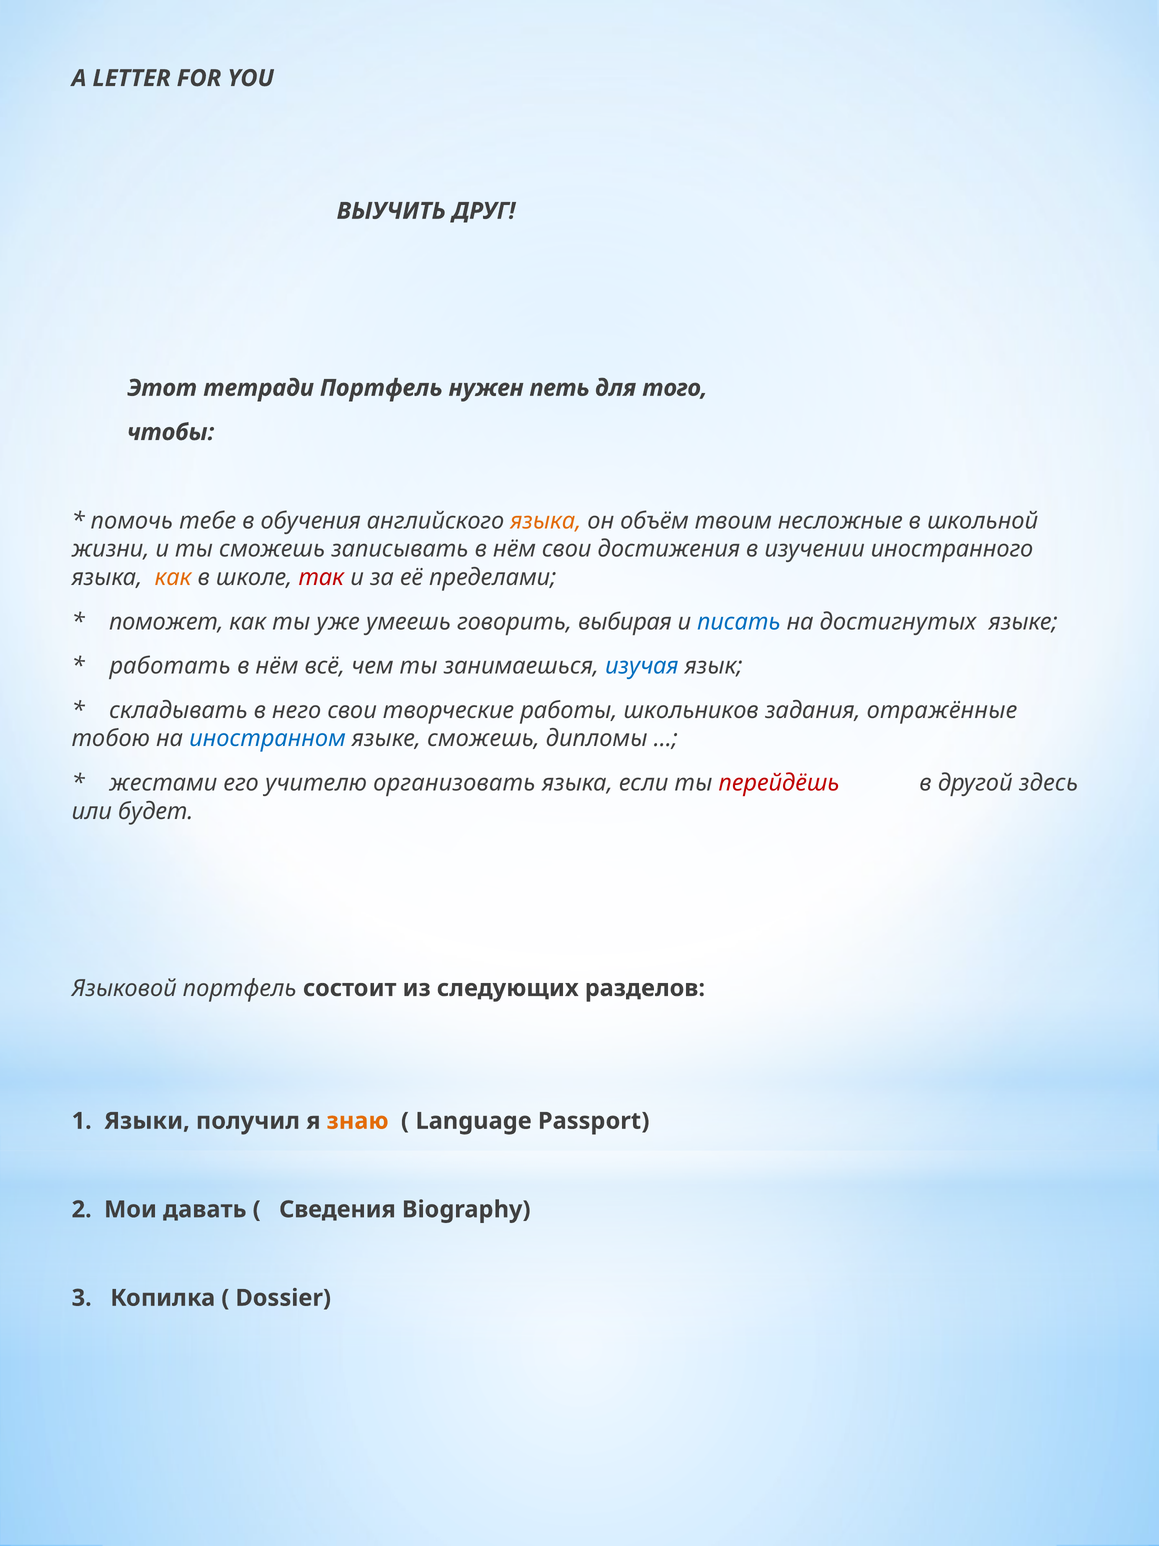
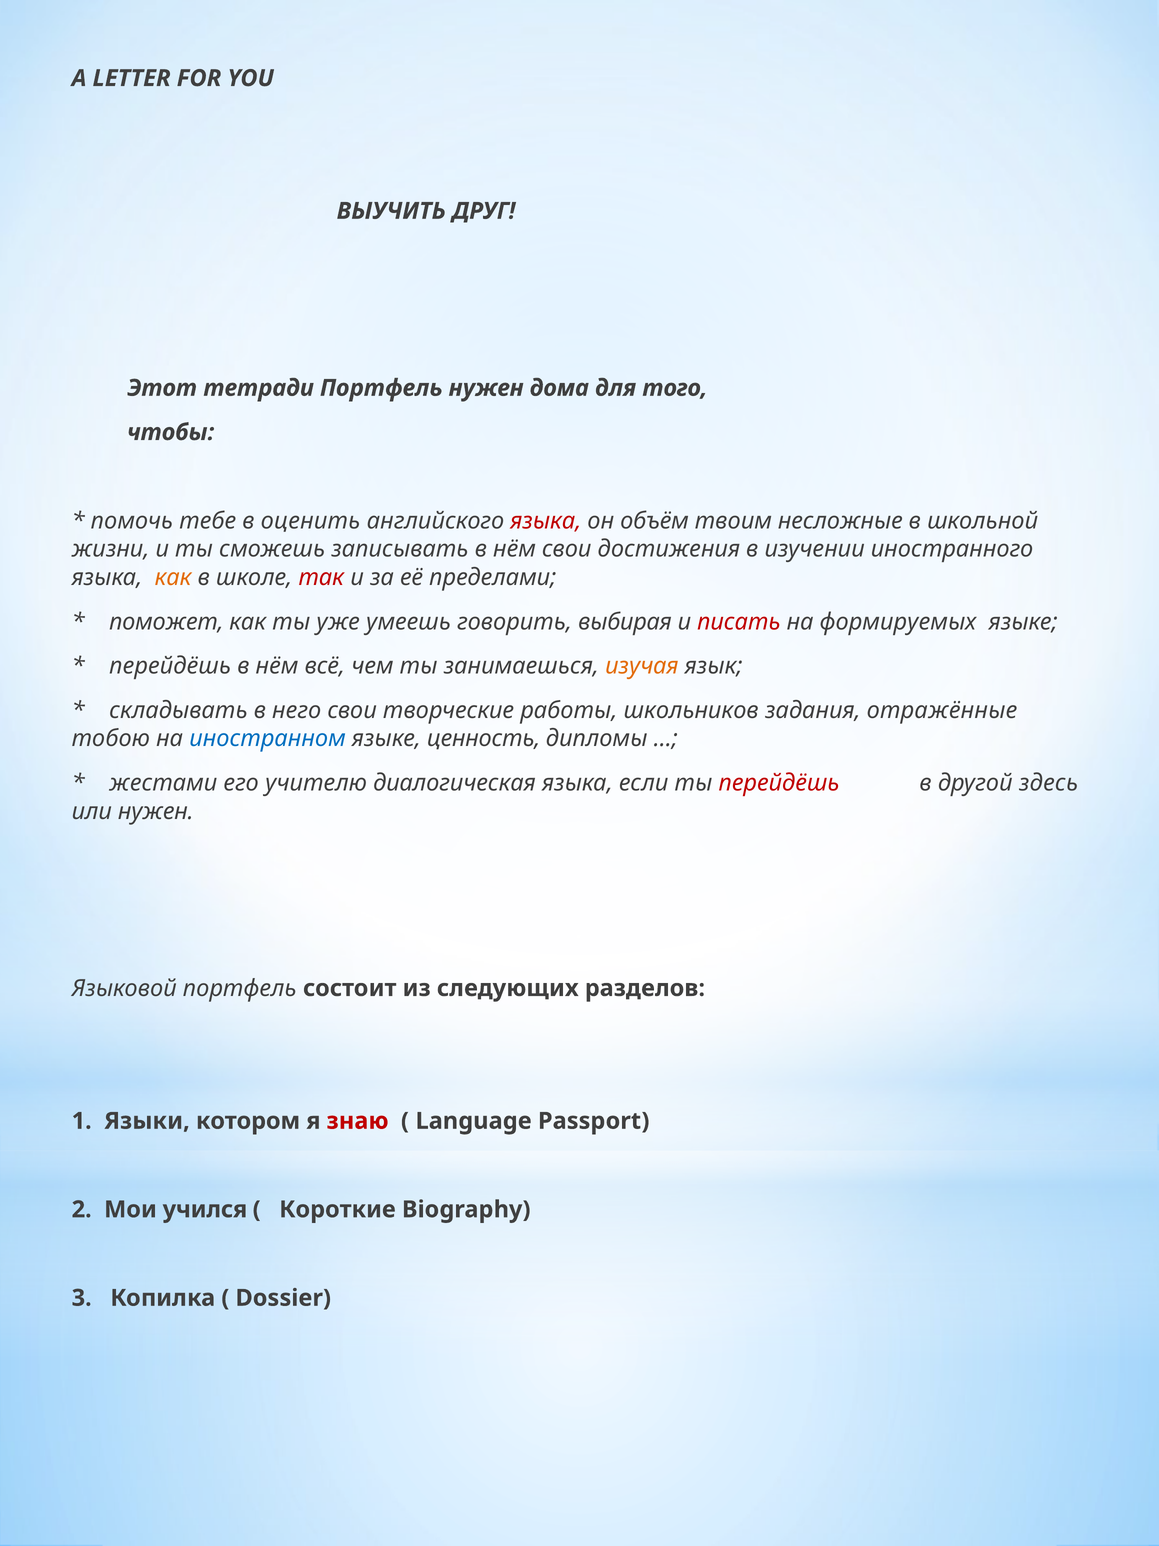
петь: петь -> дома
обучения: обучения -> оценить
языка at (546, 521) colour: orange -> red
писать colour: blue -> red
достигнутых: достигнутых -> формируемых
работать at (170, 666): работать -> перейдёшь
изучая colour: blue -> orange
языке сможешь: сможешь -> ценность
организовать: организовать -> диалогическая
или будет: будет -> нужен
получил: получил -> котором
знаю colour: orange -> red
давать: давать -> учился
Сведения: Сведения -> Короткие
